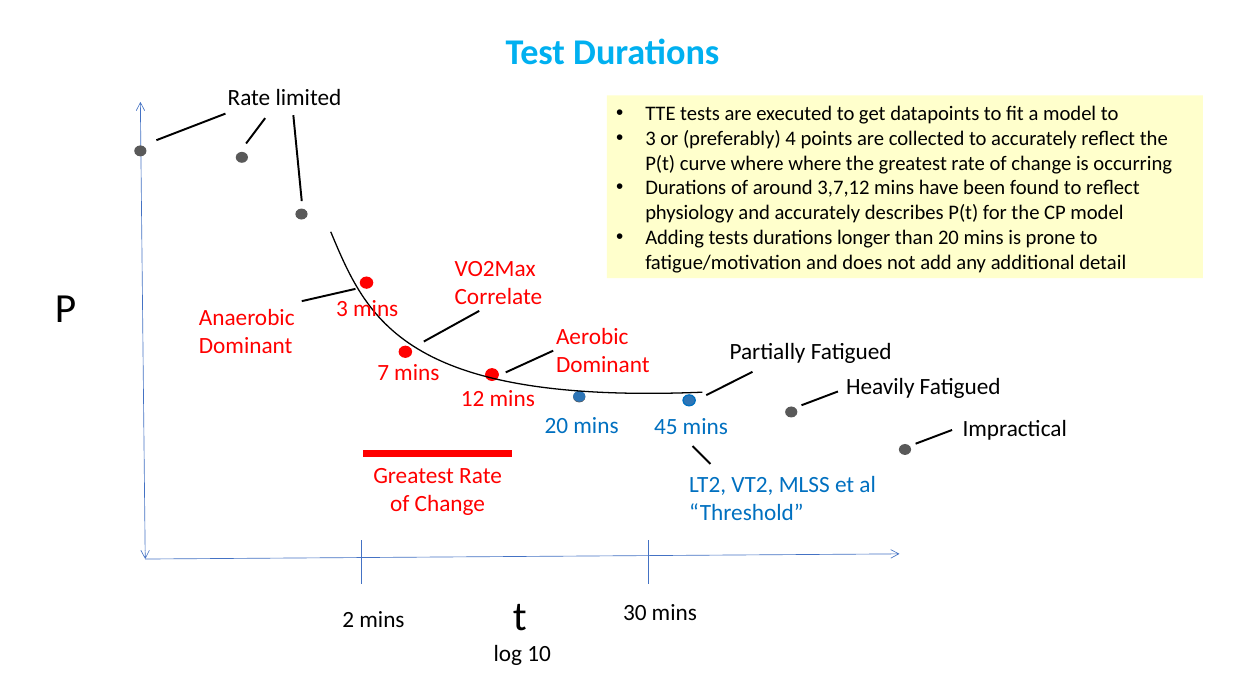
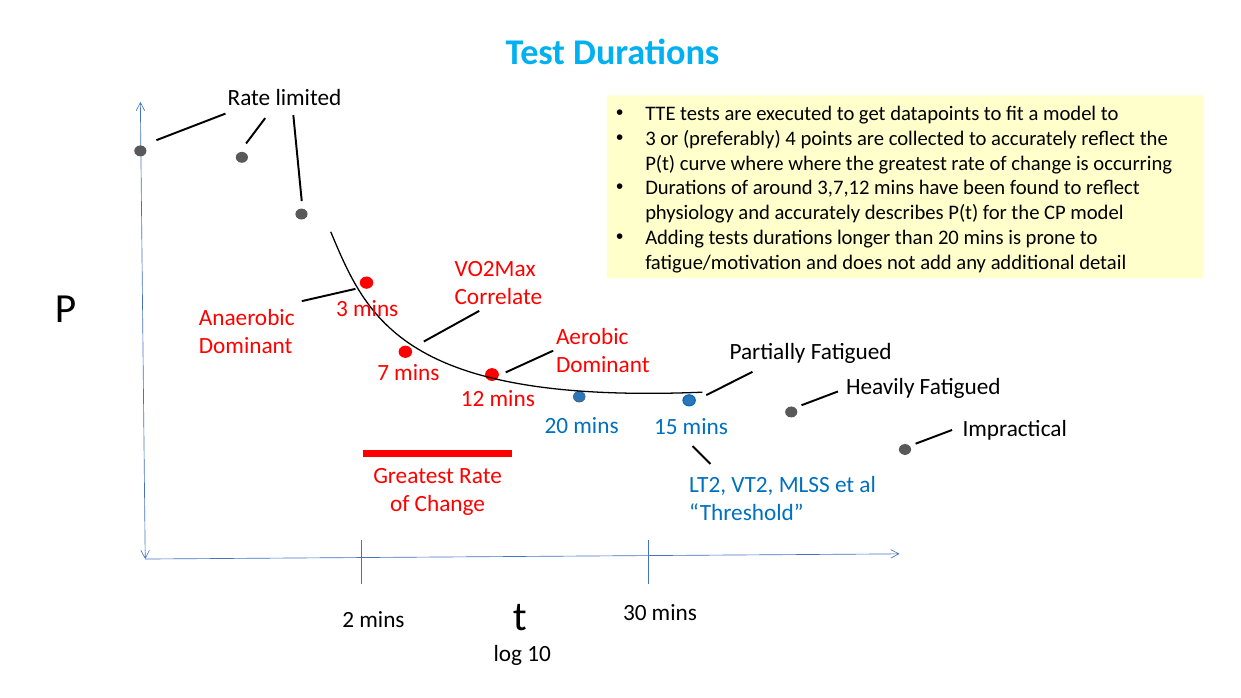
45: 45 -> 15
